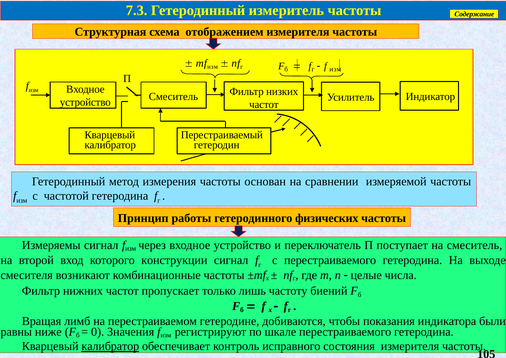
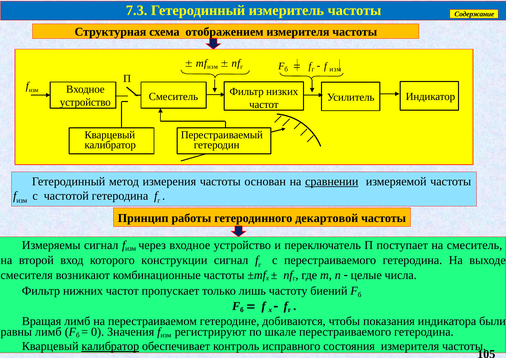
сравнении underline: none -> present
физических: физических -> декартовой
равны ниже: ниже -> лимб
